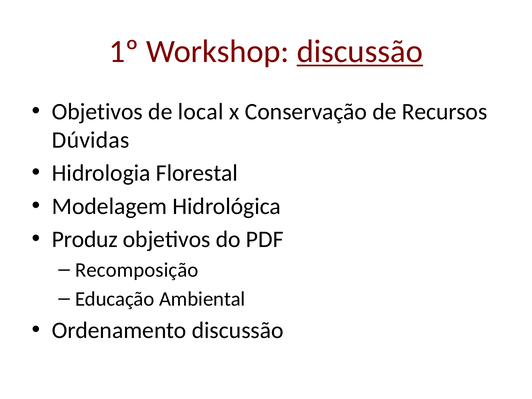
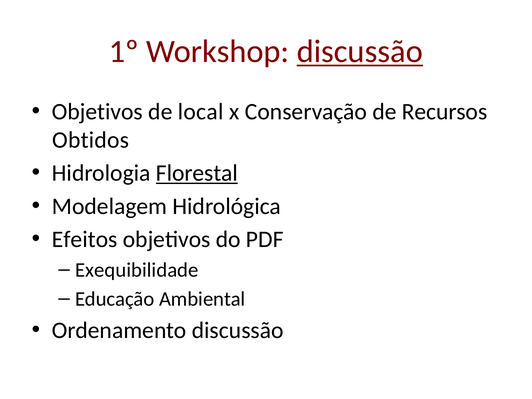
Dúvidas: Dúvidas -> Obtidos
Florestal underline: none -> present
Produz: Produz -> Efeitos
Recomposição: Recomposição -> Exequibilidade
